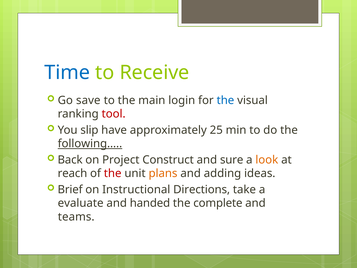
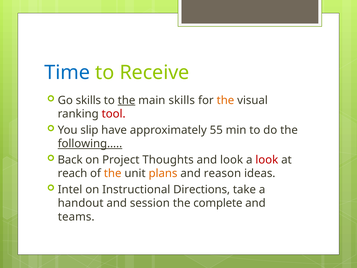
Go save: save -> skills
the at (127, 100) underline: none -> present
main login: login -> skills
the at (225, 100) colour: blue -> orange
25: 25 -> 55
Construct: Construct -> Thoughts
and sure: sure -> look
look at (267, 160) colour: orange -> red
the at (113, 173) colour: red -> orange
adding: adding -> reason
Brief: Brief -> Intel
evaluate: evaluate -> handout
handed: handed -> session
